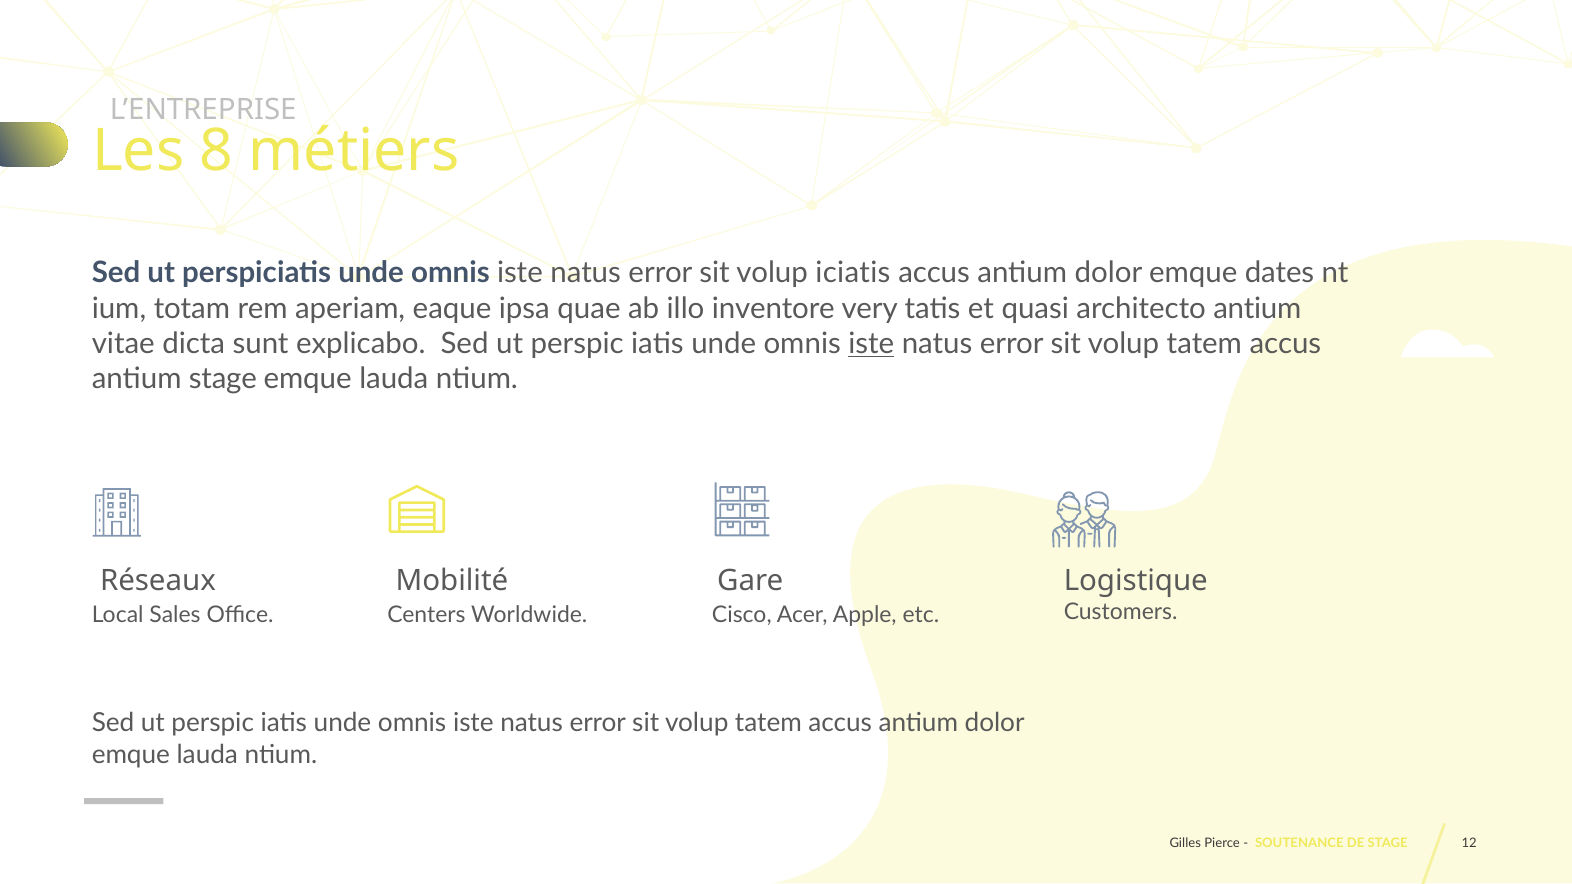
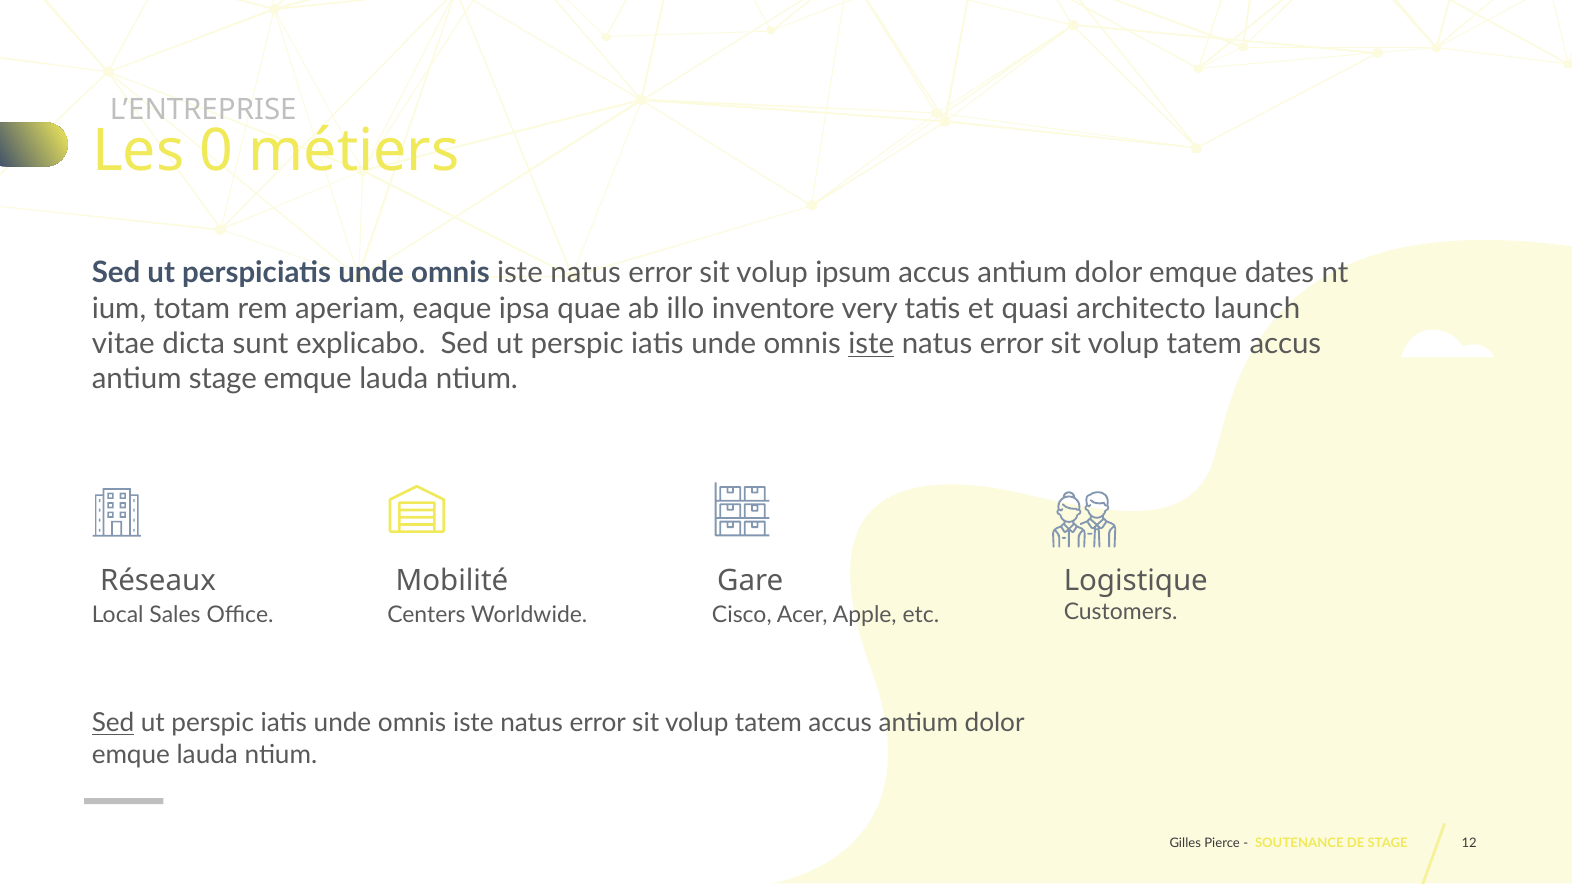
8: 8 -> 0
iciatis: iciatis -> ipsum
architecto antium: antium -> launch
Sed at (113, 723) underline: none -> present
